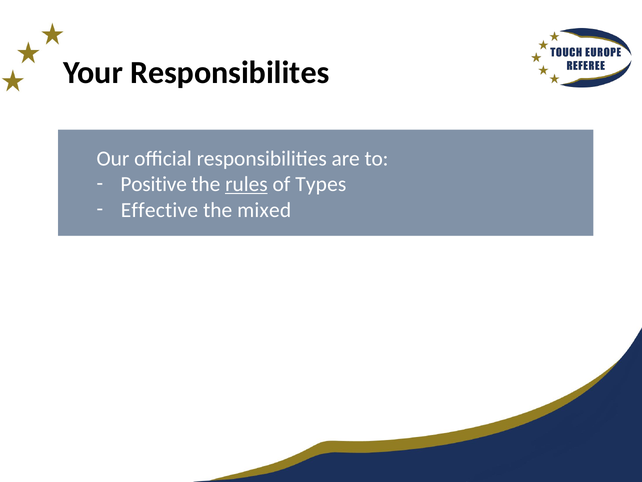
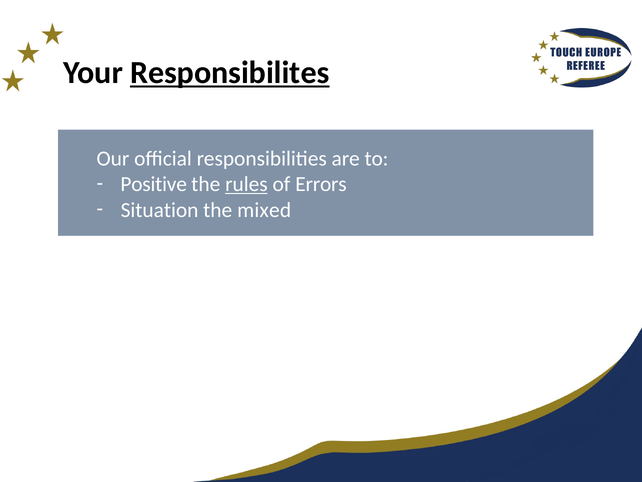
Responsibilites underline: none -> present
Types: Types -> Errors
Effective: Effective -> Situation
